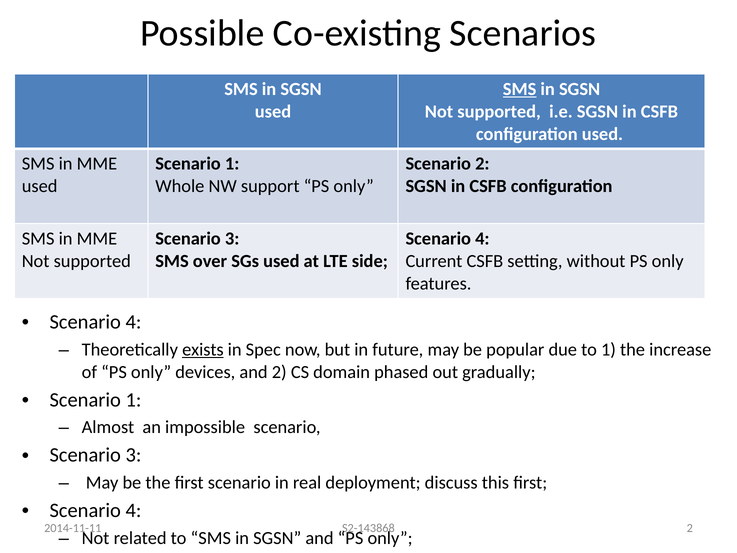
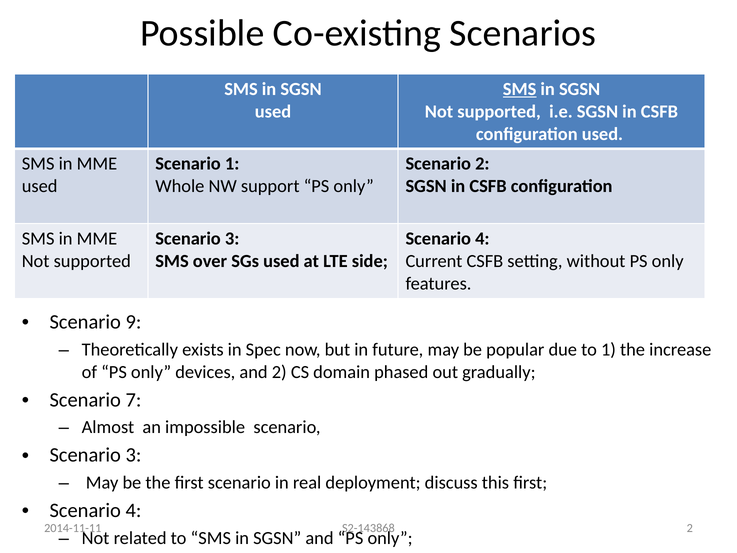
4 at (133, 322): 4 -> 9
exists underline: present -> none
1 at (133, 400): 1 -> 7
